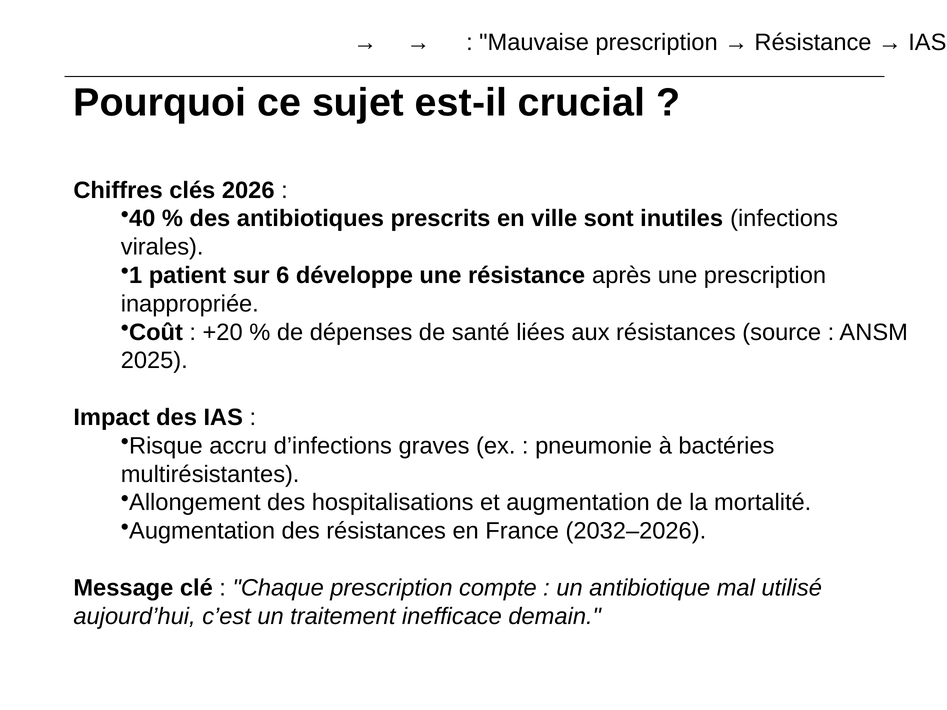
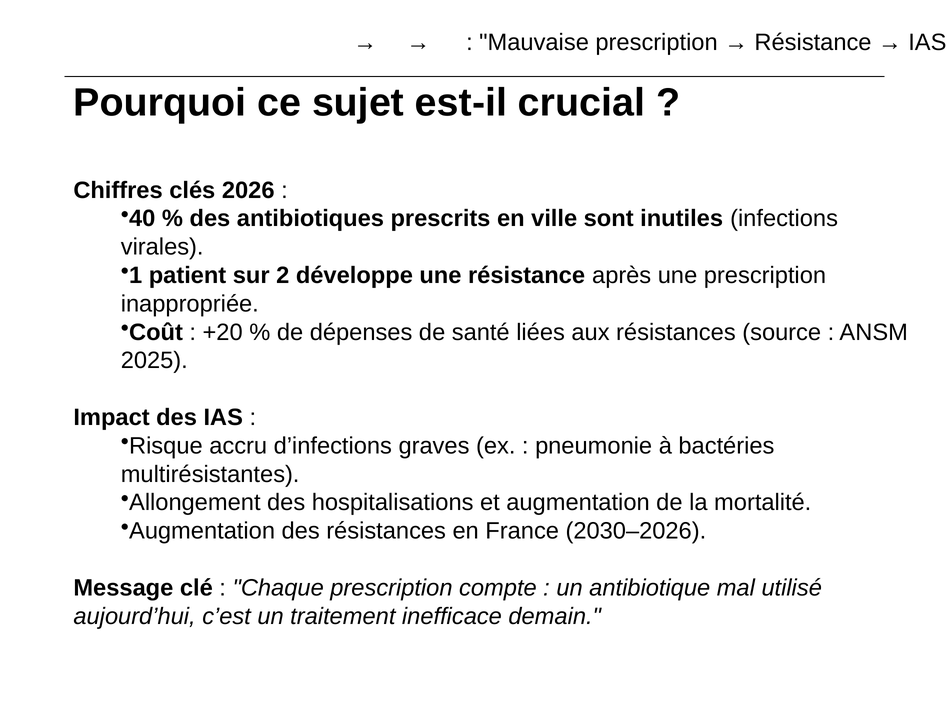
6: 6 -> 2
2032–2026: 2032–2026 -> 2030–2026
